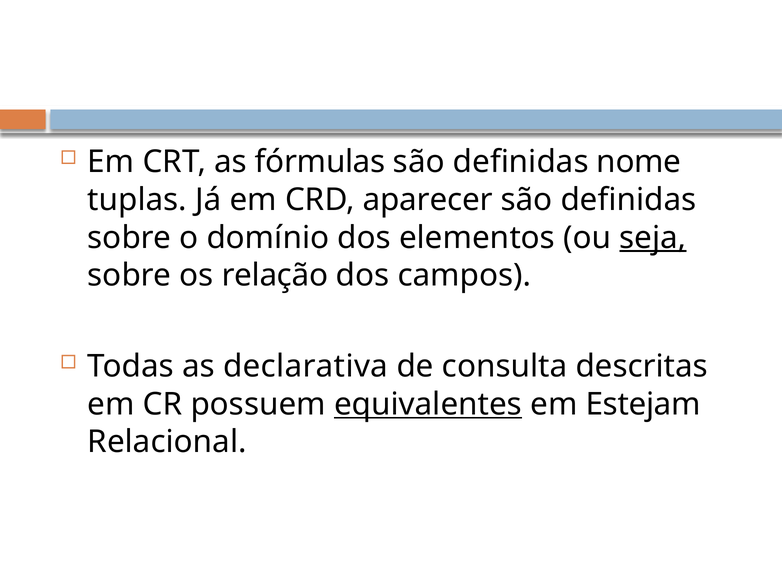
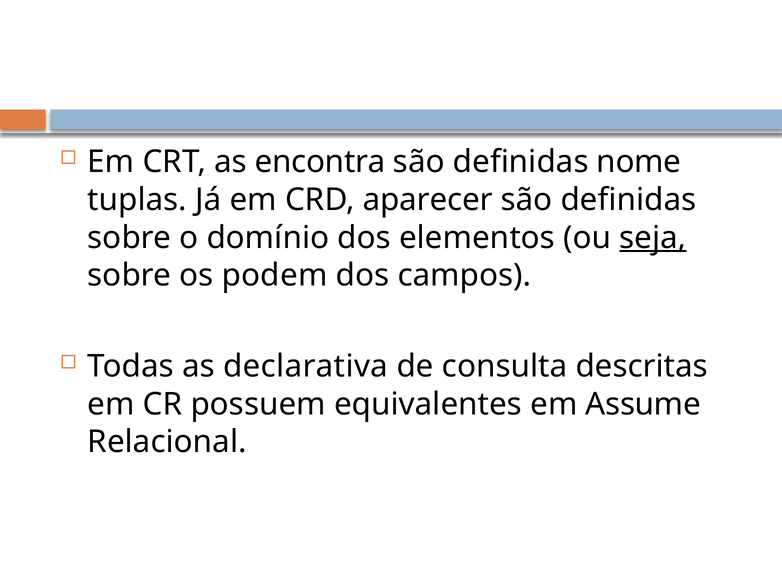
fórmulas: fórmulas -> encontra
relação: relação -> podem
equivalentes underline: present -> none
Estejam: Estejam -> Assume
